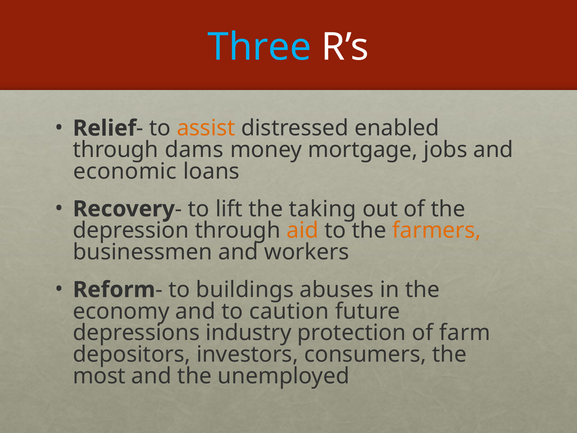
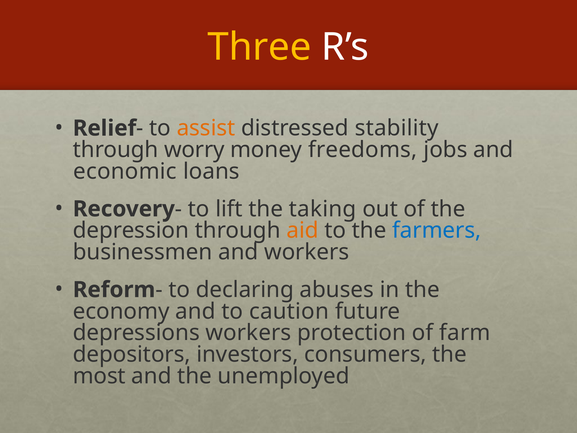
Three colour: light blue -> yellow
enabled: enabled -> stability
dams: dams -> worry
mortgage: mortgage -> freedoms
farmers colour: orange -> blue
buildings: buildings -> declaring
depressions industry: industry -> workers
